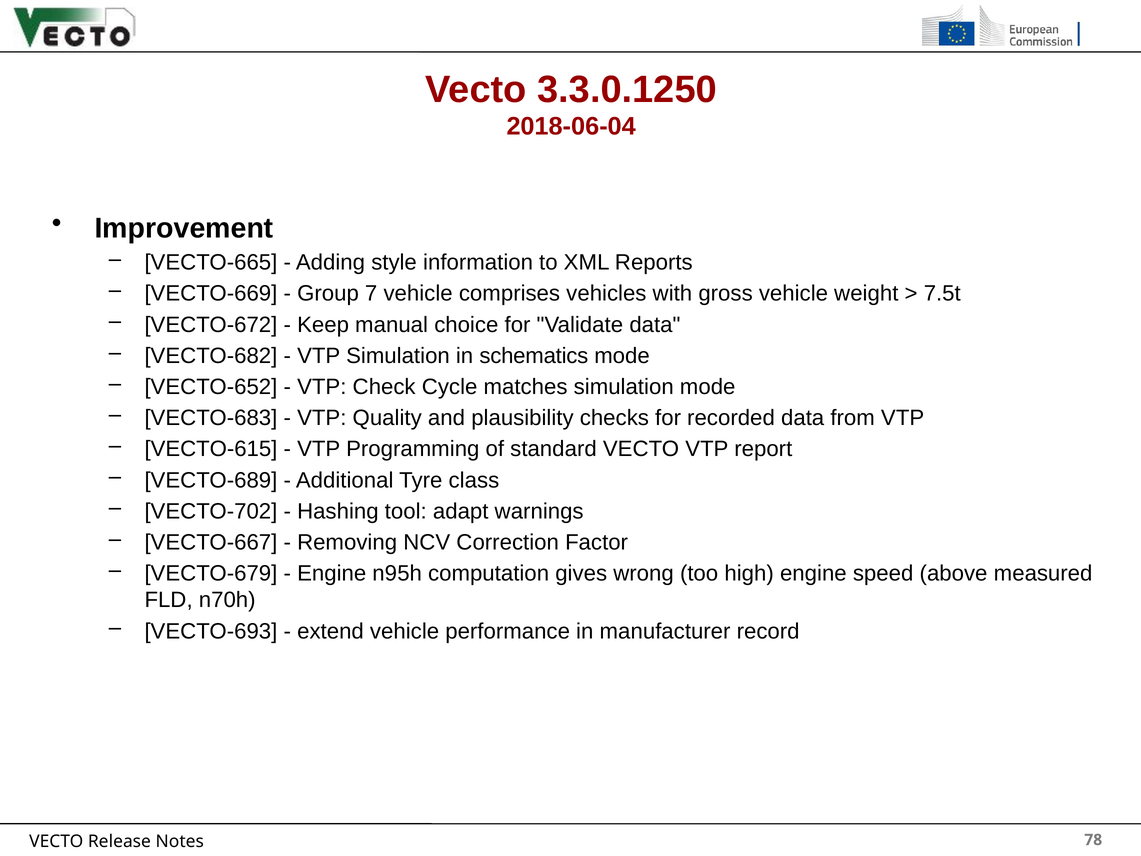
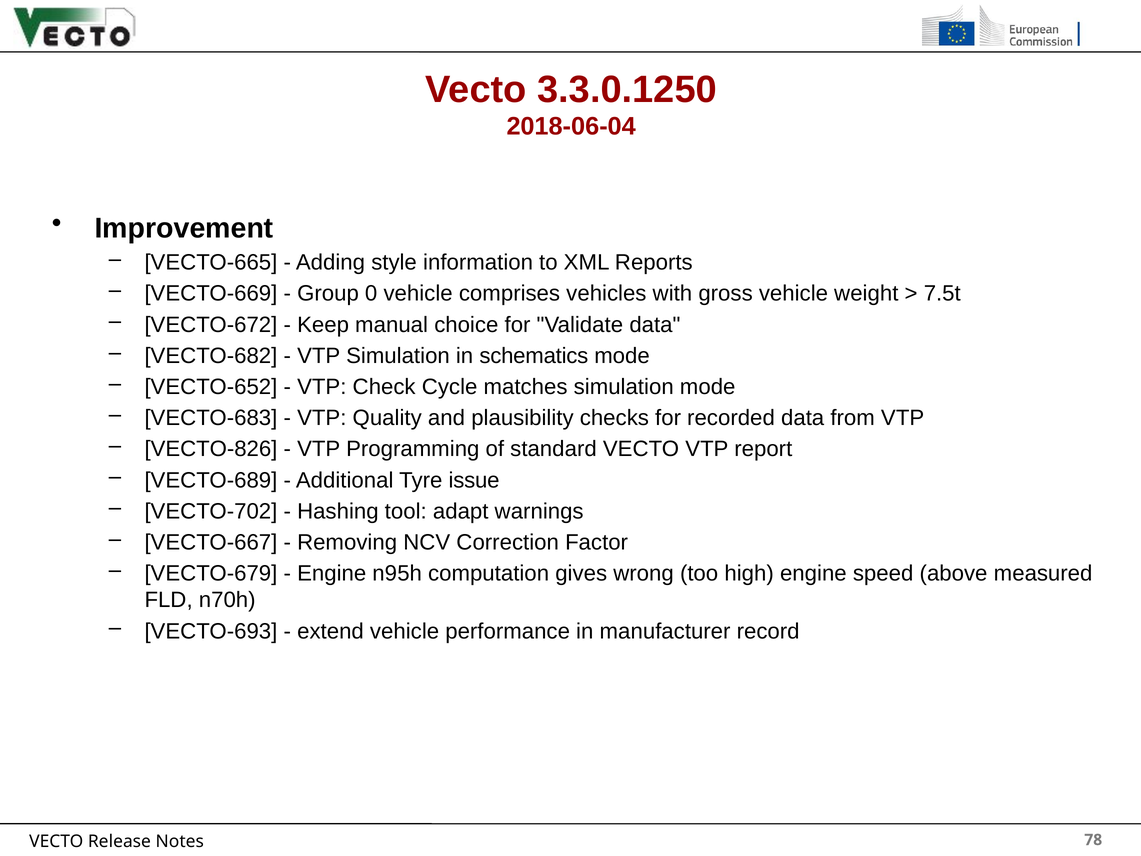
7: 7 -> 0
VECTO-615: VECTO-615 -> VECTO-826
class: class -> issue
